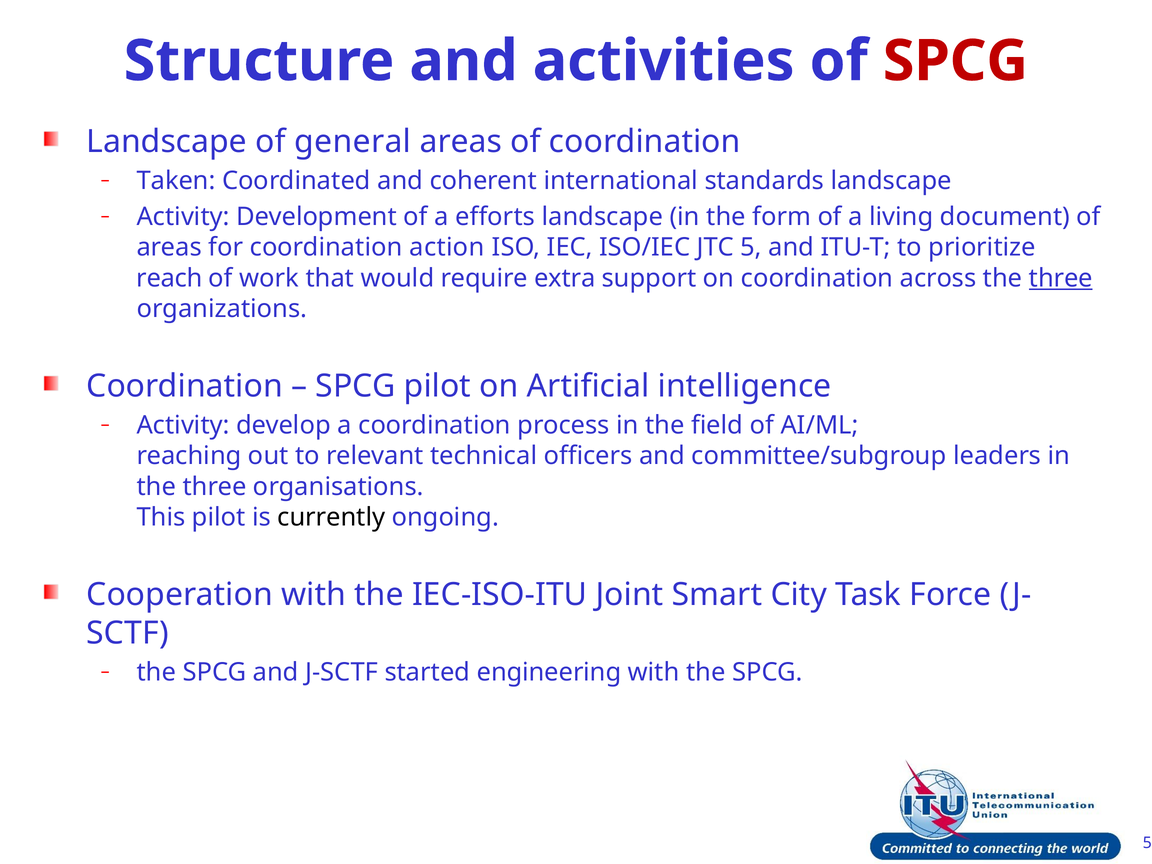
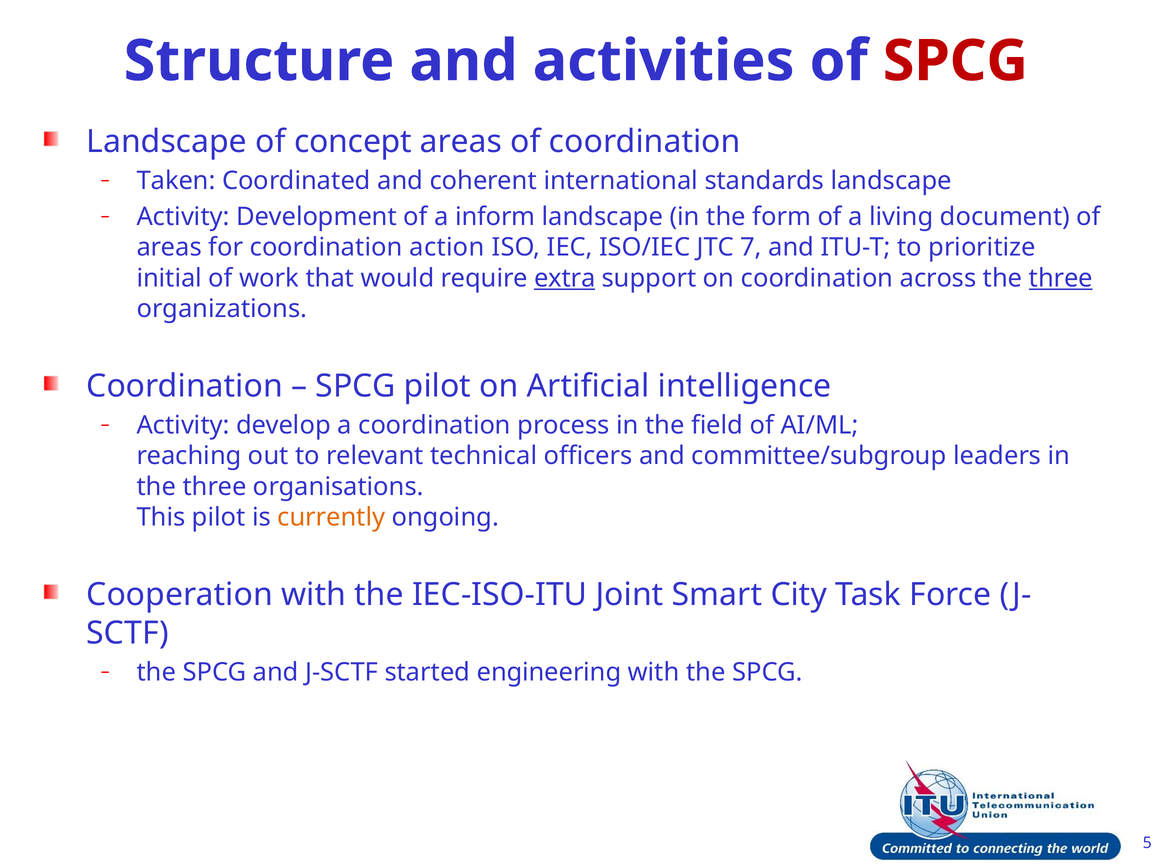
general: general -> concept
efforts: efforts -> inform
JTC 5: 5 -> 7
reach: reach -> initial
extra underline: none -> present
currently colour: black -> orange
